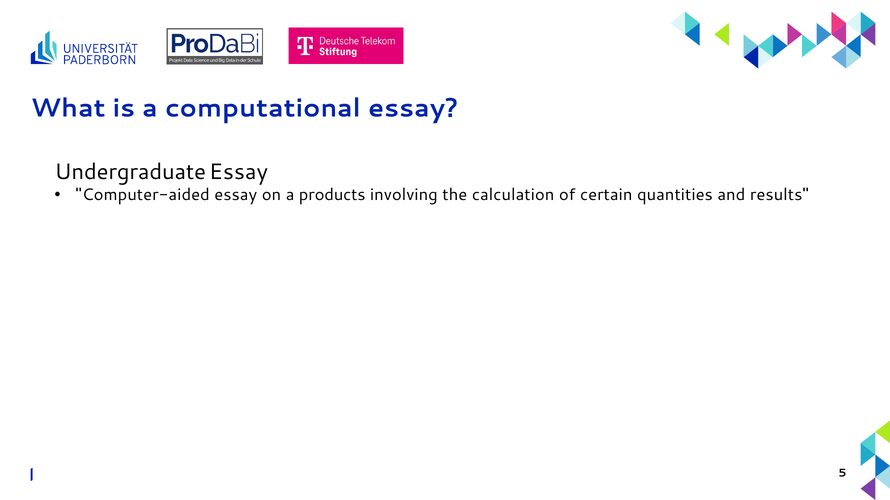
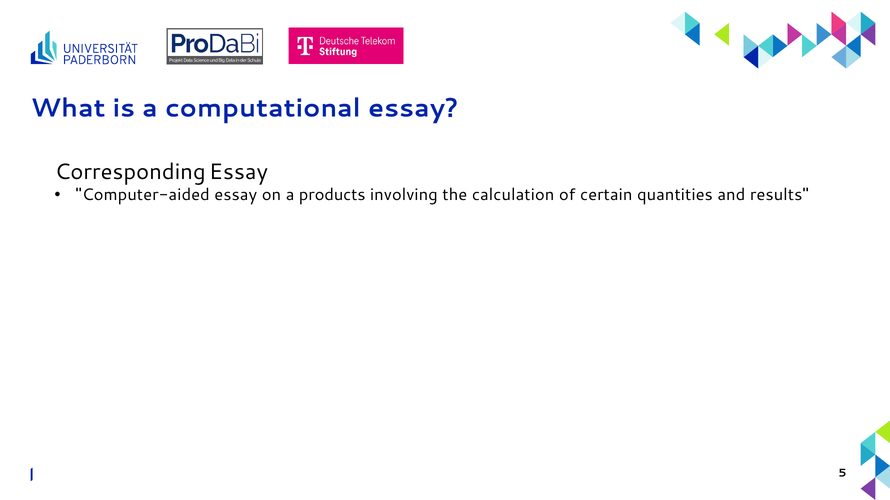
Undergraduate: Undergraduate -> Corresponding
